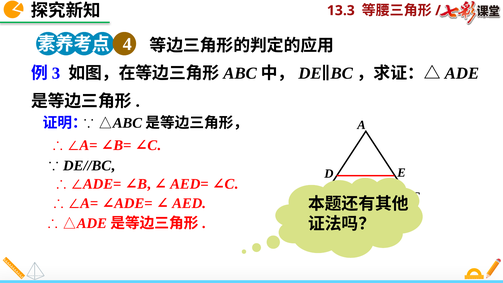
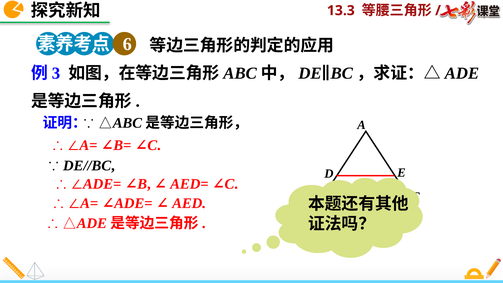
4: 4 -> 6
